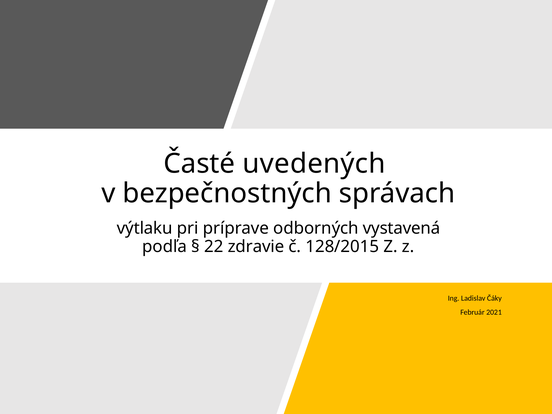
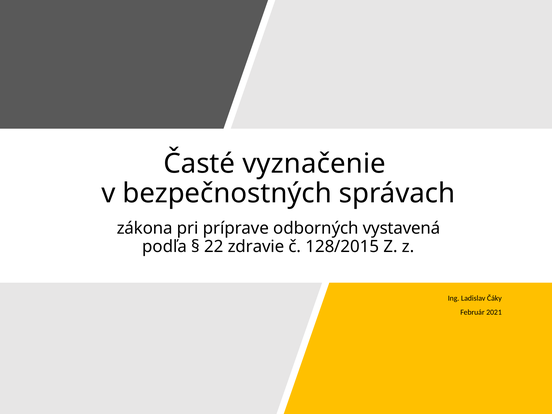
uvedených: uvedených -> vyznačenie
výtlaku: výtlaku -> zákona
